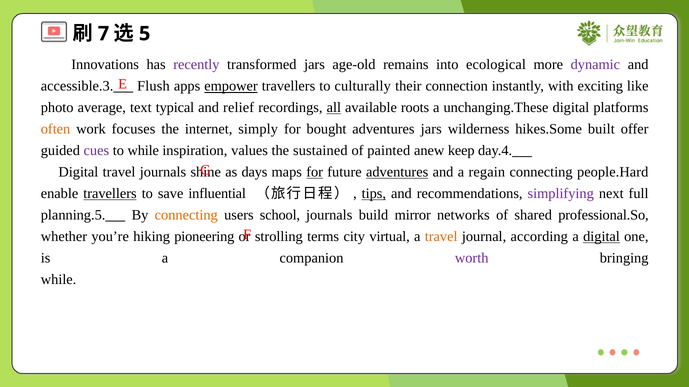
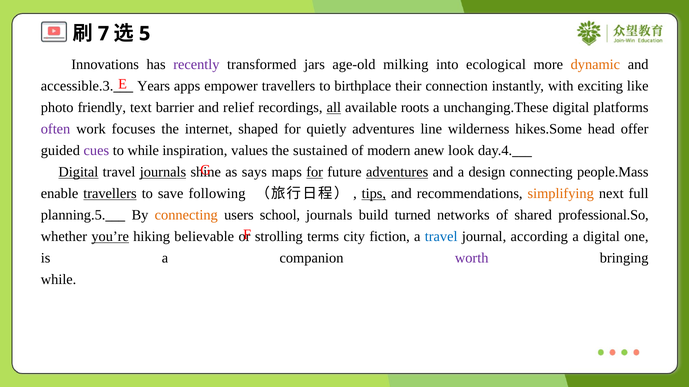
remains: remains -> milking
dynamic colour: purple -> orange
Flush: Flush -> Years
empower underline: present -> none
culturally: culturally -> birthplace
average: average -> friendly
typical: typical -> barrier
often colour: orange -> purple
simply: simply -> shaped
bought: bought -> quietly
adventures jars: jars -> line
built: built -> head
painted: painted -> modern
keep: keep -> look
Digital at (78, 172) underline: none -> present
journals at (163, 172) underline: none -> present
days: days -> says
regain: regain -> design
people.Hard: people.Hard -> people.Mass
influential: influential -> following
simplifying colour: purple -> orange
mirror: mirror -> turned
you’re underline: none -> present
pioneering: pioneering -> believable
virtual: virtual -> fiction
travel at (441, 237) colour: orange -> blue
digital at (602, 237) underline: present -> none
